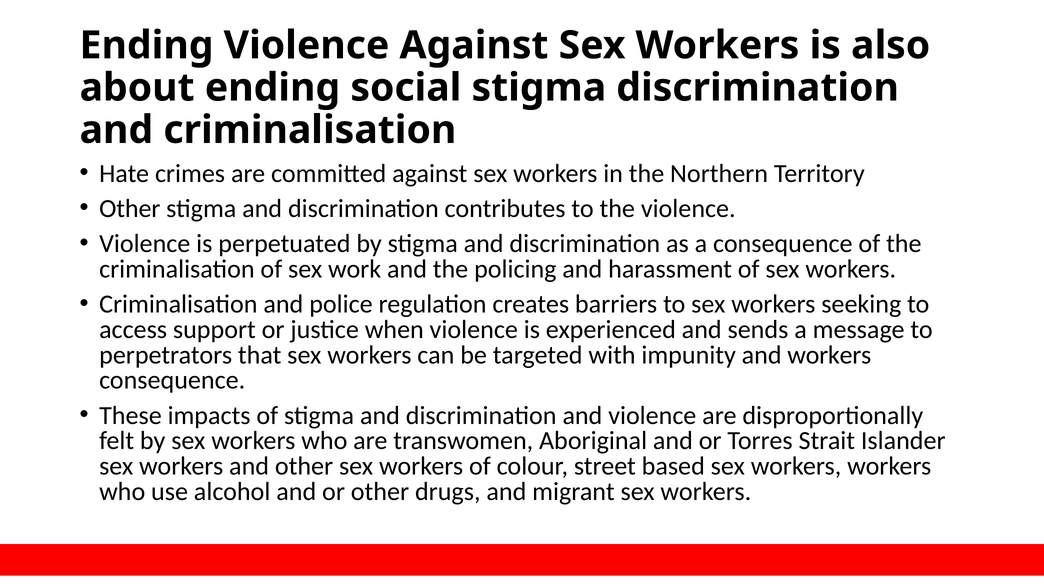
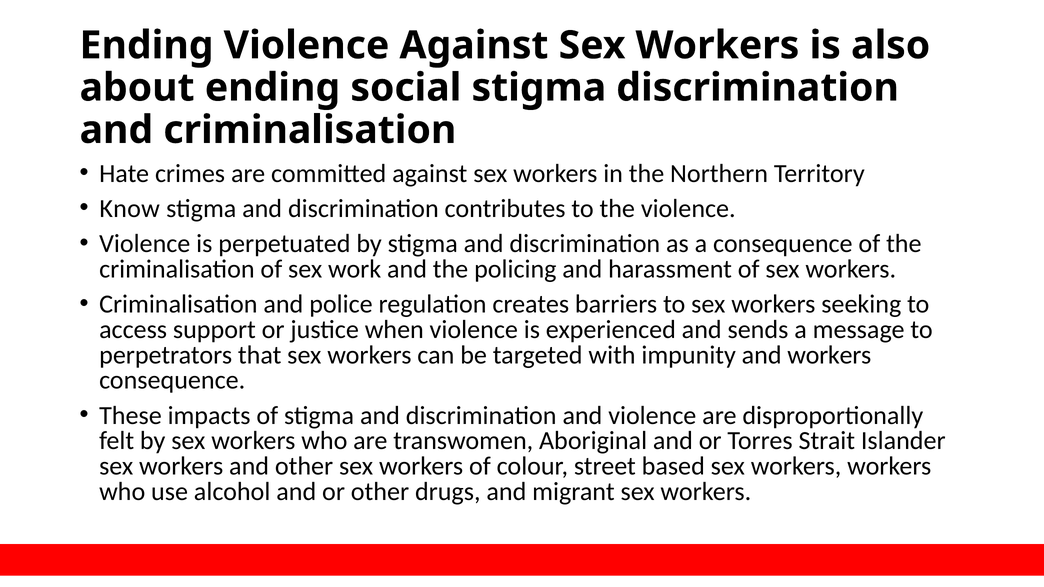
Other at (130, 209): Other -> Know
